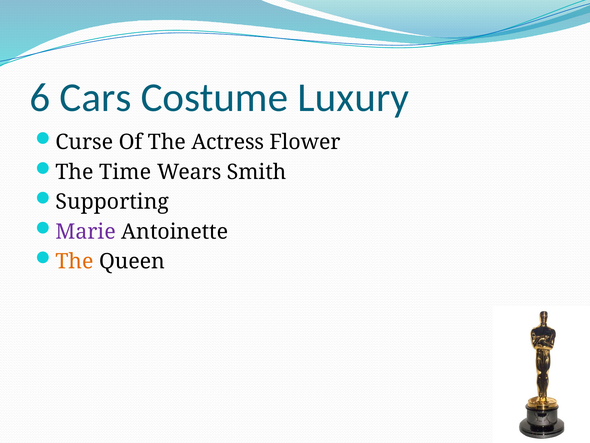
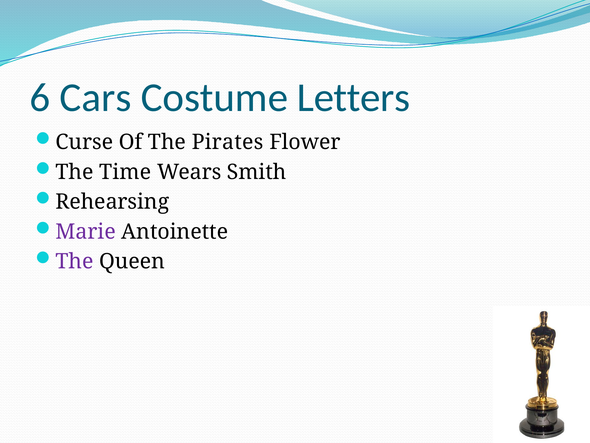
Luxury: Luxury -> Letters
Actress: Actress -> Pirates
Supporting: Supporting -> Rehearsing
The at (75, 261) colour: orange -> purple
